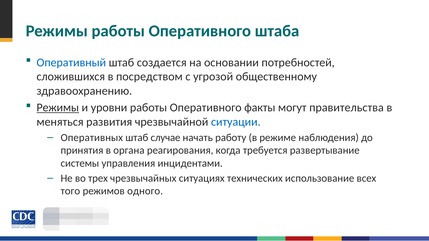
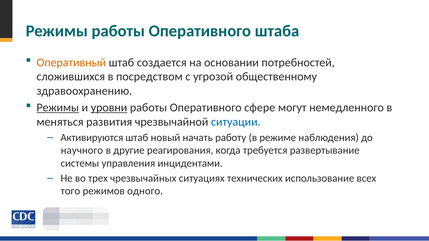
Оперативный colour: blue -> orange
уровни underline: none -> present
факты: факты -> сфере
правительства: правительства -> немедленного
Оперативных: Оперативных -> Активируются
случае: случае -> новый
принятия: принятия -> научного
органа: органа -> другие
